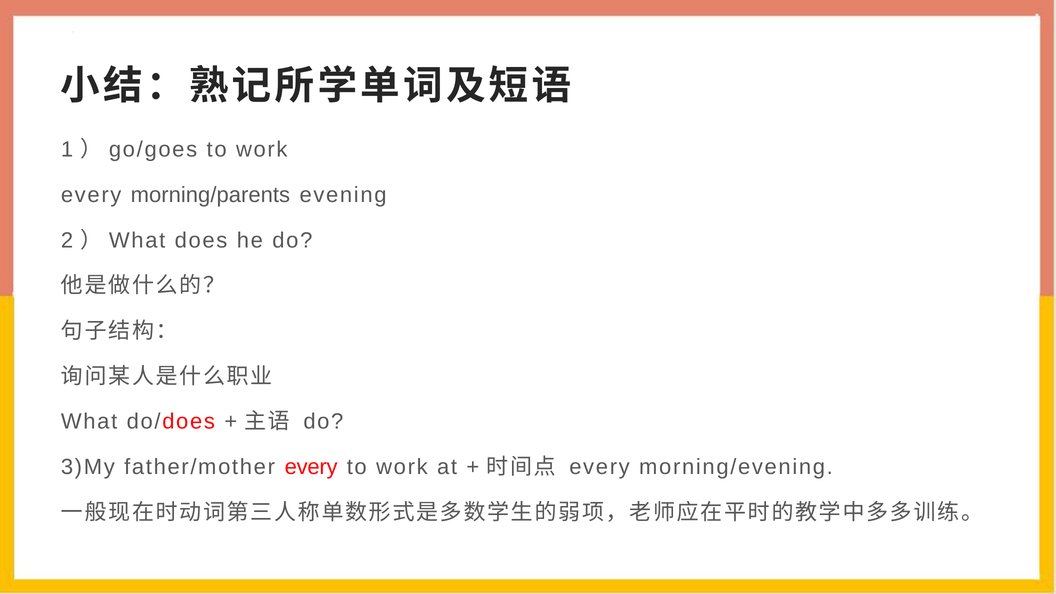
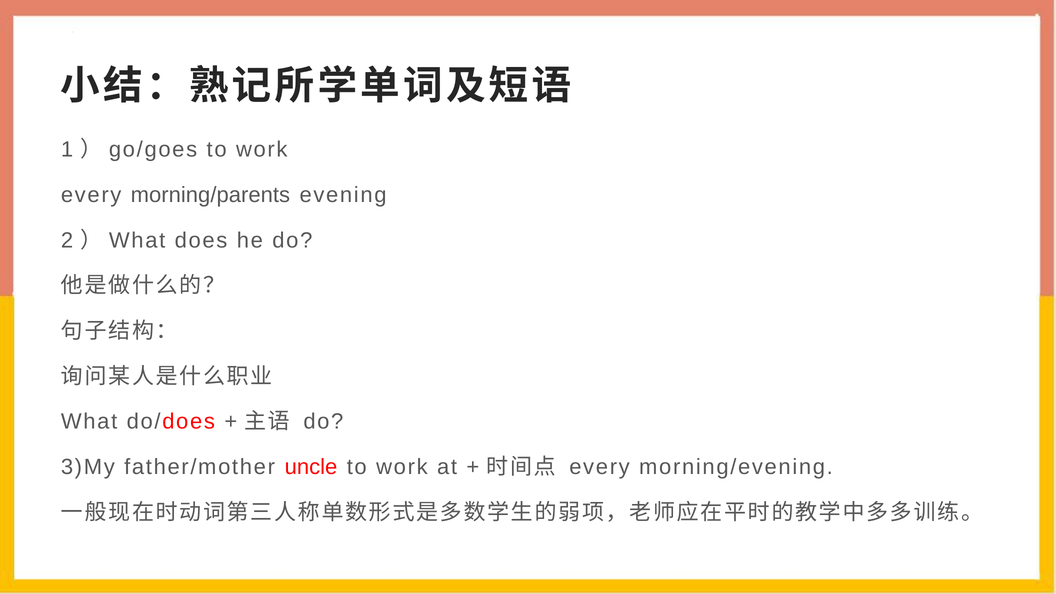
father/mother every: every -> uncle
